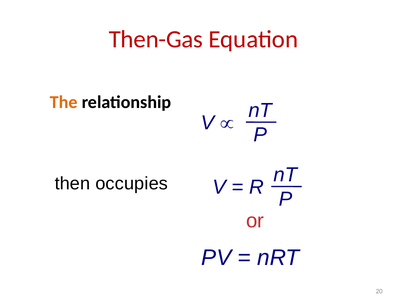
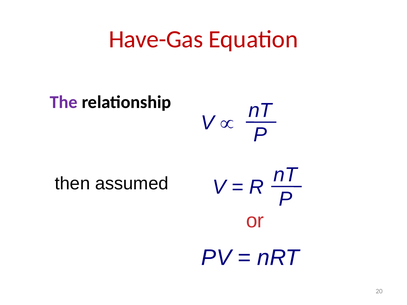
Then-Gas: Then-Gas -> Have-Gas
The colour: orange -> purple
occupies: occupies -> assumed
